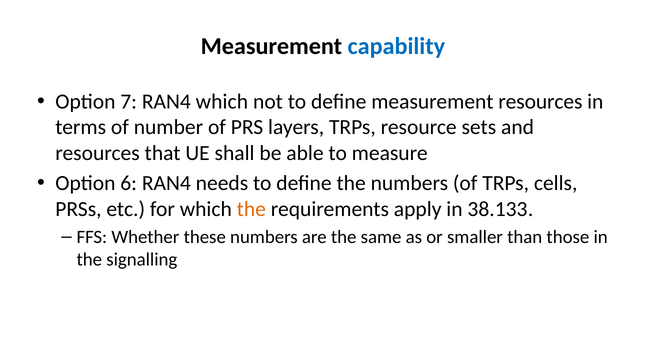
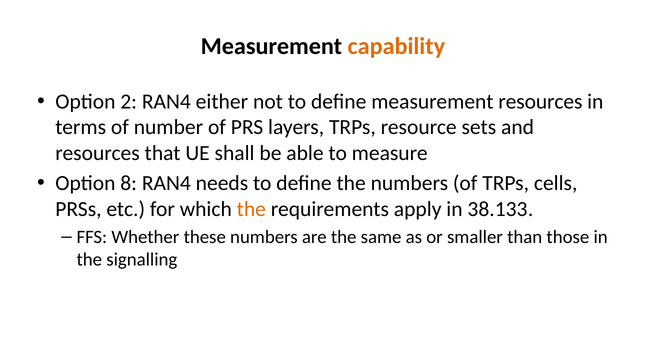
capability colour: blue -> orange
7: 7 -> 2
RAN4 which: which -> either
6: 6 -> 8
